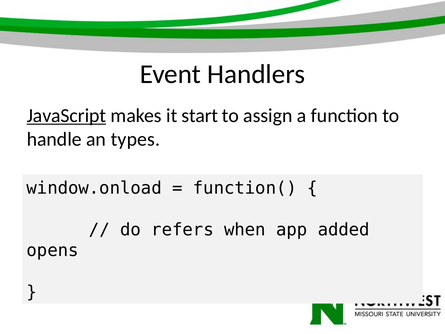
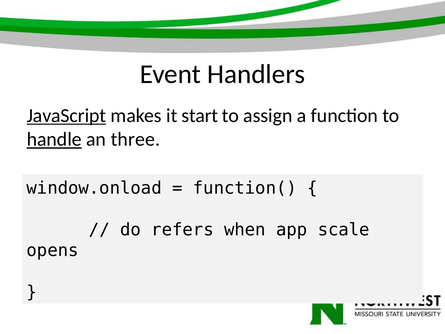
handle underline: none -> present
types: types -> three
added: added -> scale
